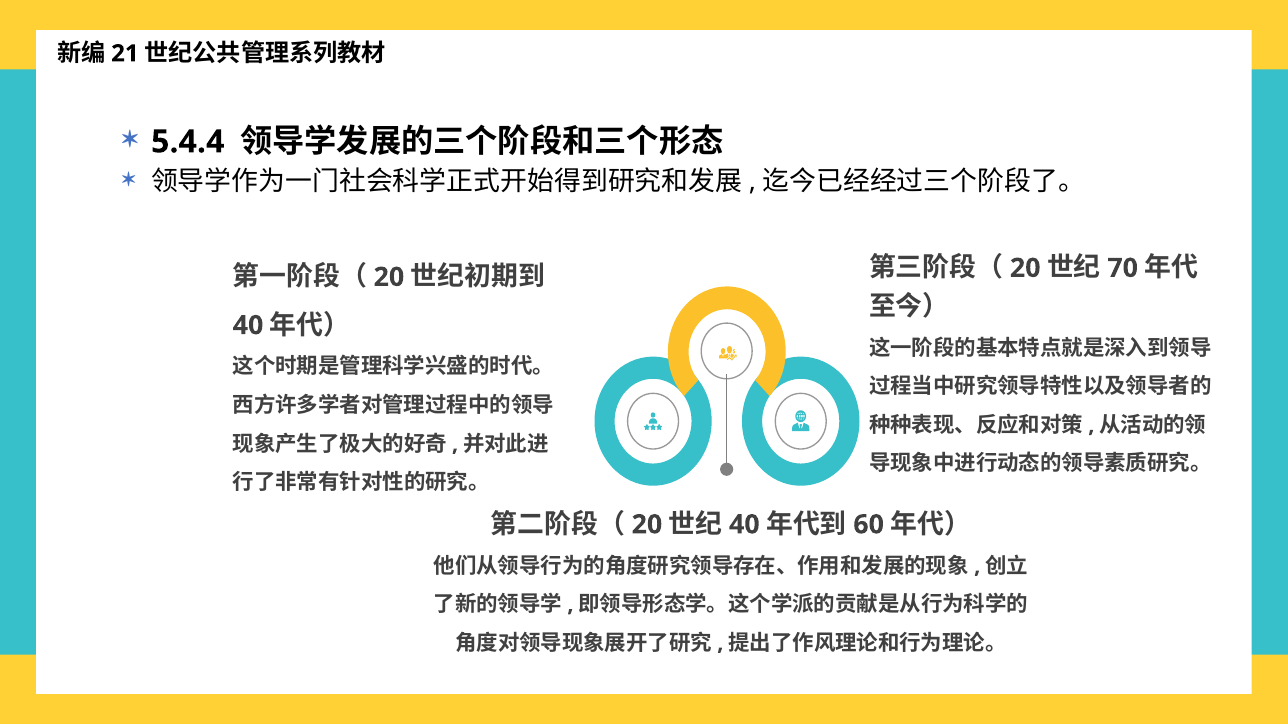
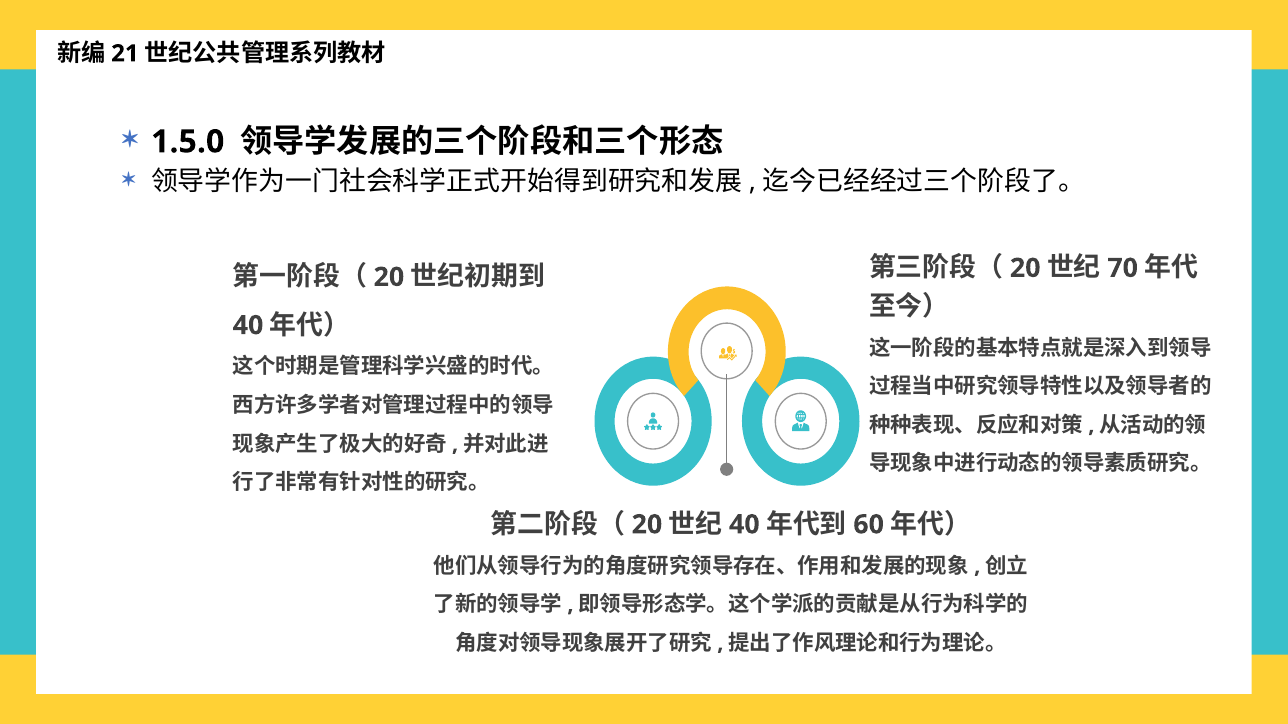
5.4.4: 5.4.4 -> 1.5.0
